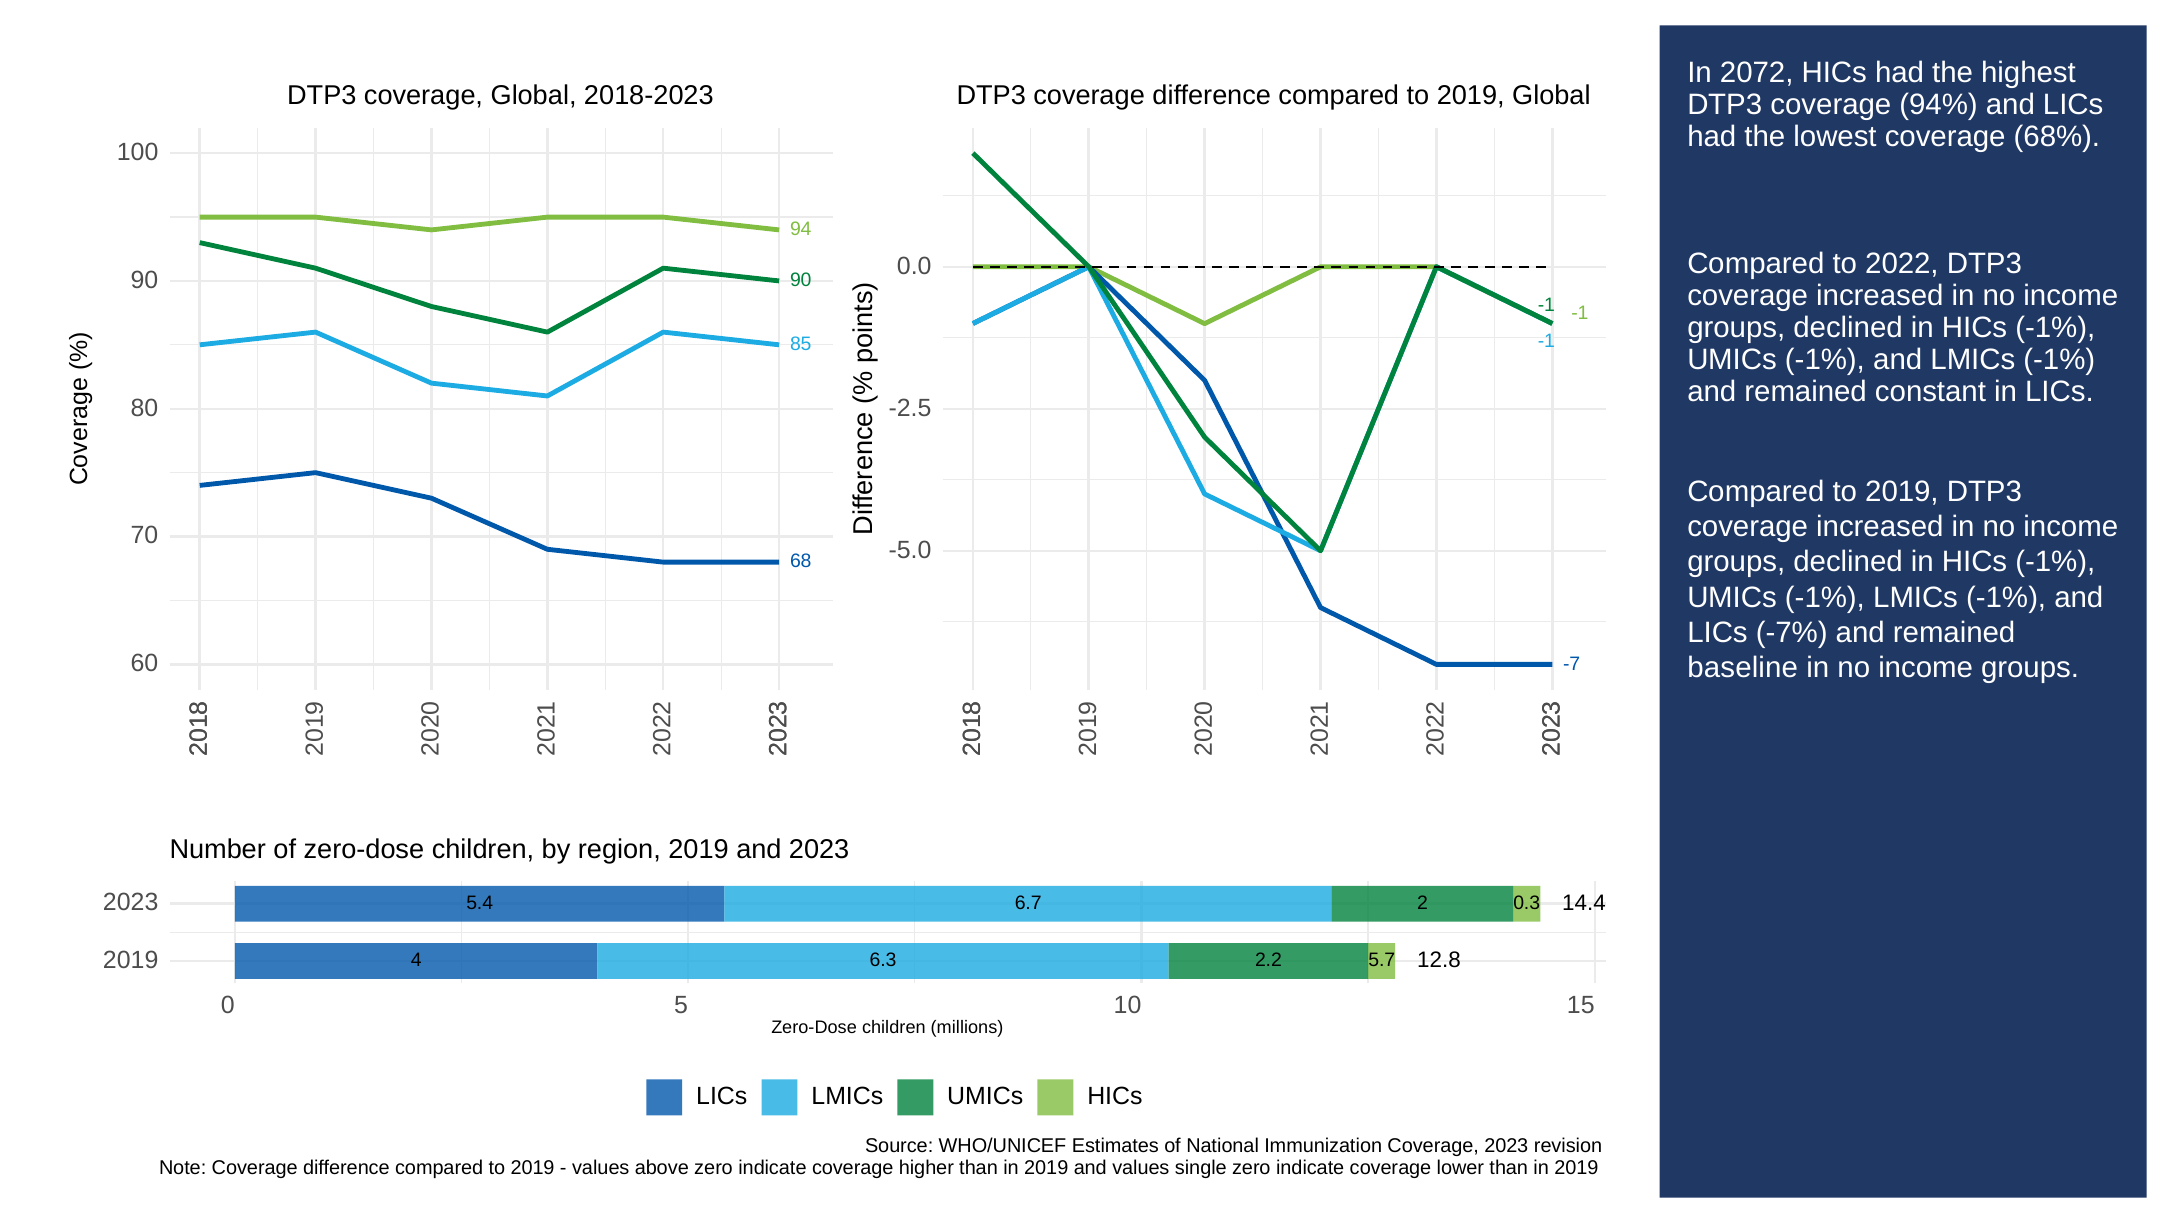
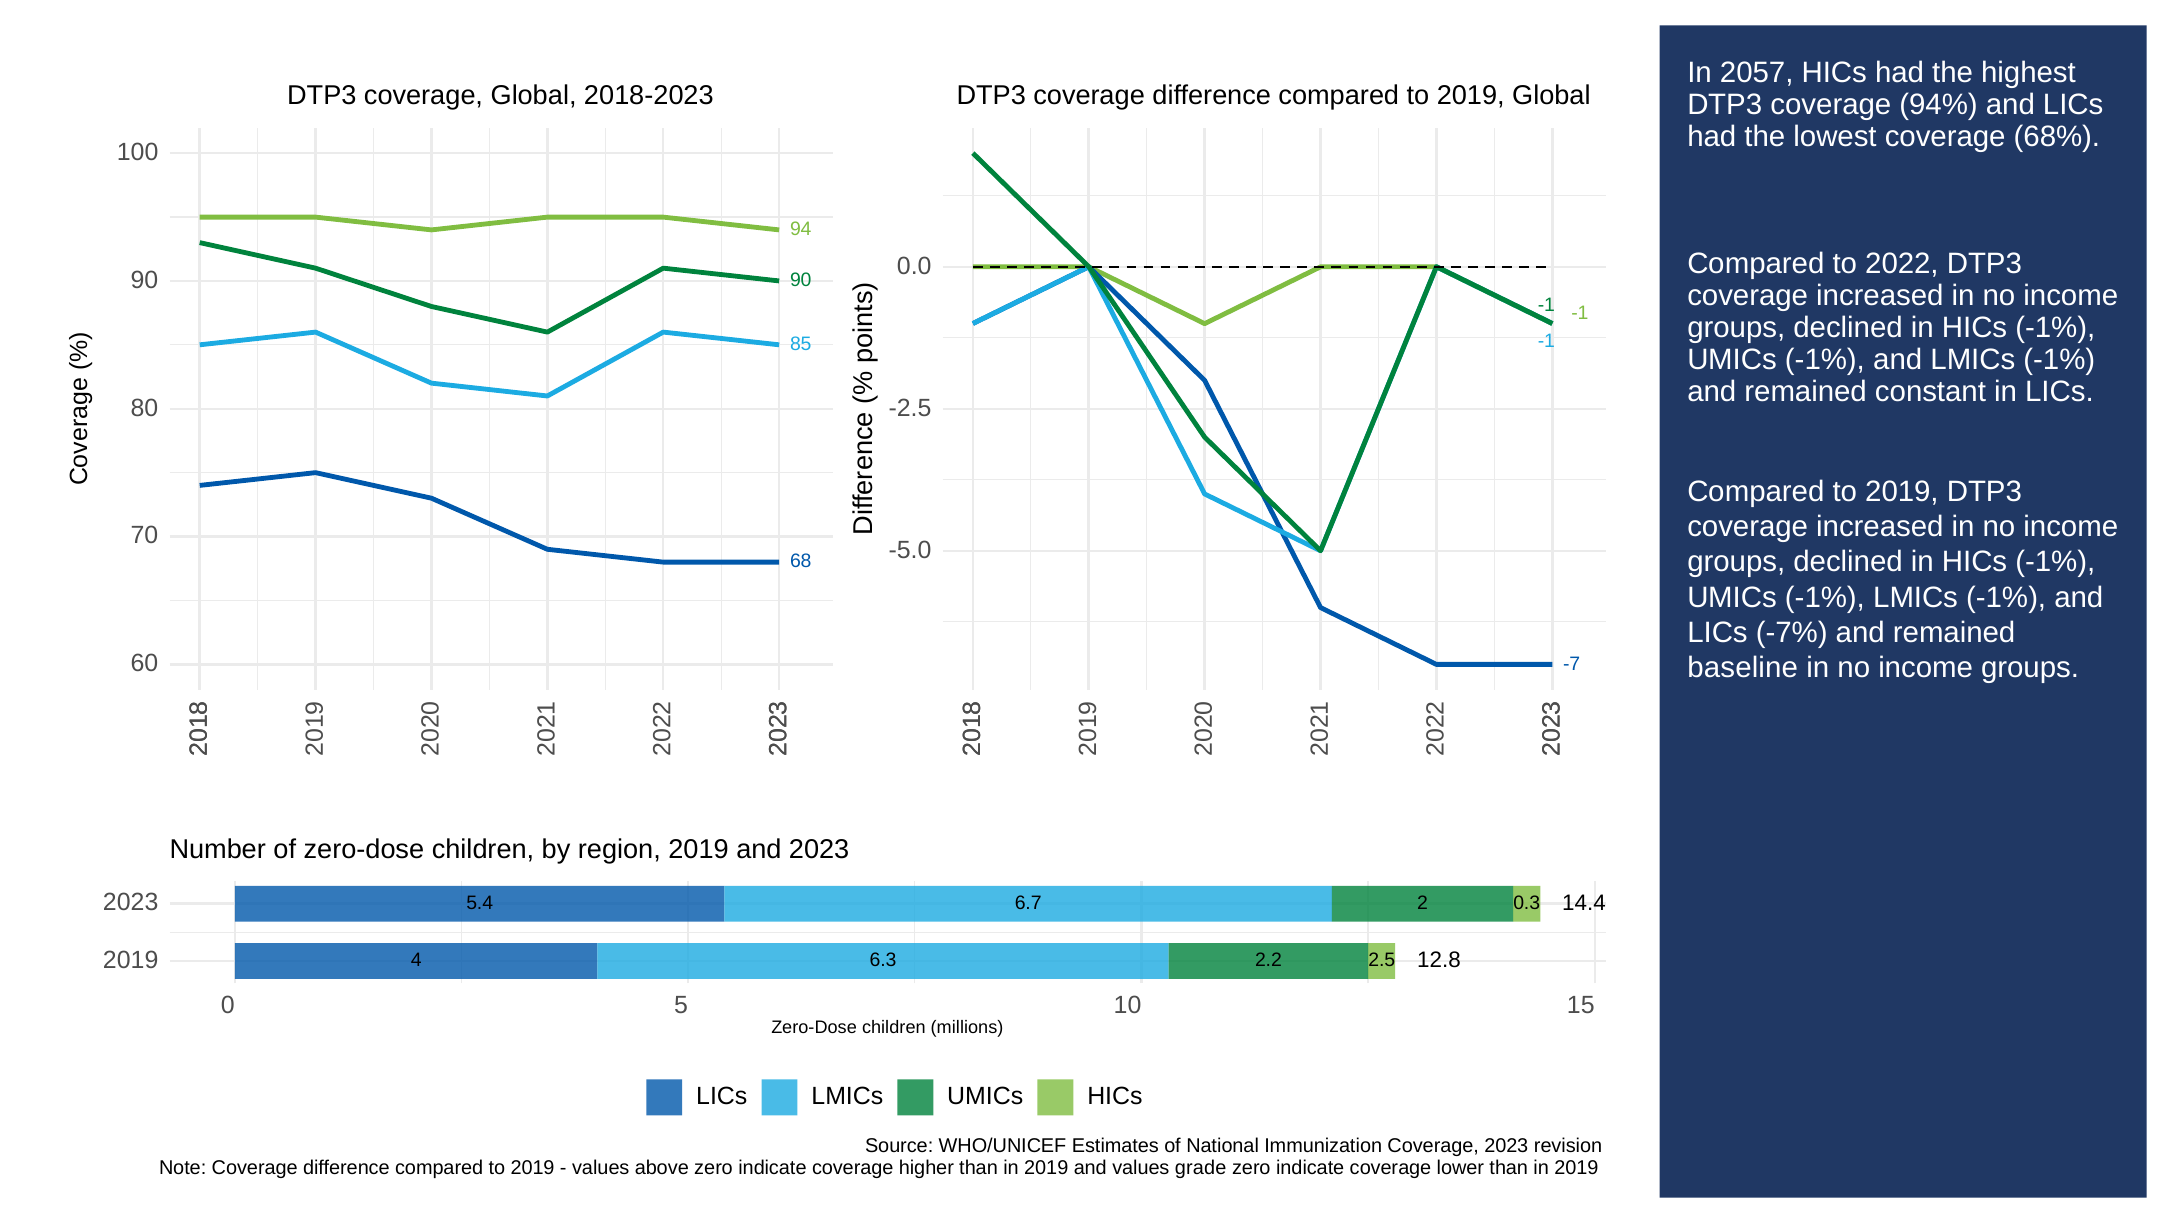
2072: 2072 -> 2057
5.7: 5.7 -> 2.5
single: single -> grade
